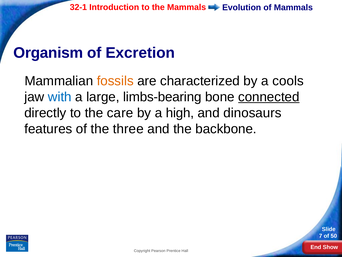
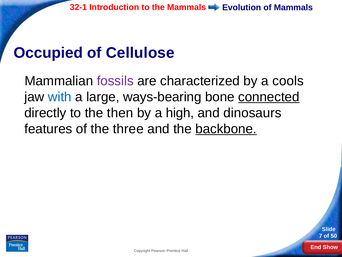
Organism: Organism -> Occupied
Excretion: Excretion -> Cellulose
fossils colour: orange -> purple
limbs-bearing: limbs-bearing -> ways-bearing
care: care -> then
backbone underline: none -> present
